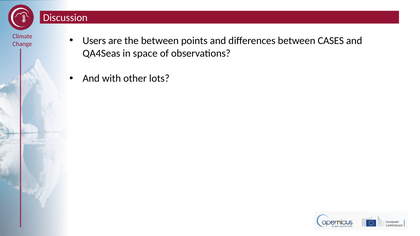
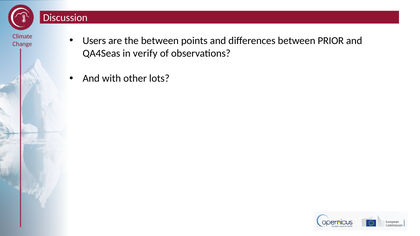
CASES: CASES -> PRIOR
space: space -> verify
